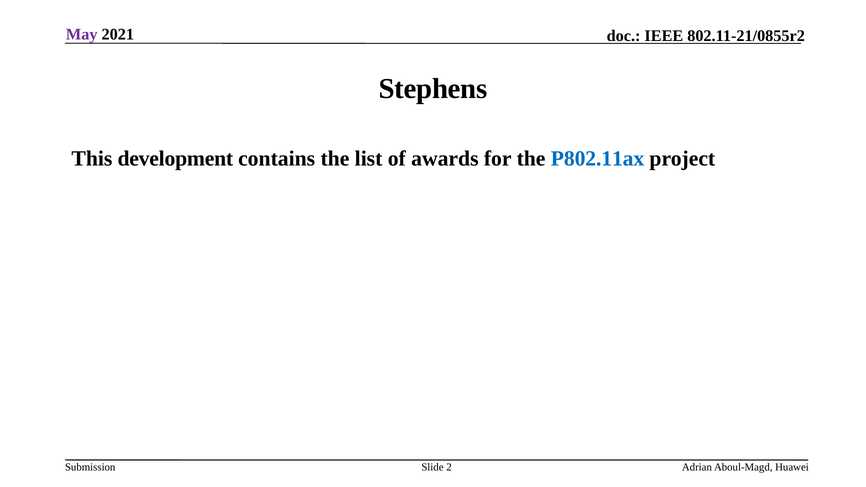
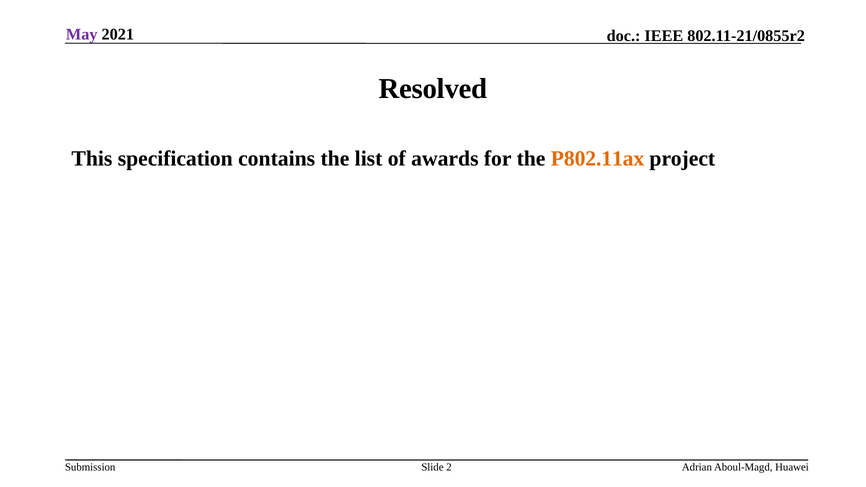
Stephens: Stephens -> Resolved
development: development -> specification
P802.11ax colour: blue -> orange
